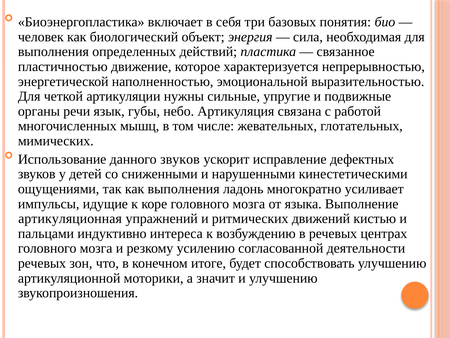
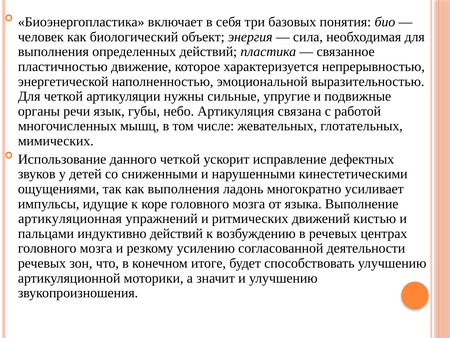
данного звуков: звуков -> четкой
индуктивно интереса: интереса -> действий
